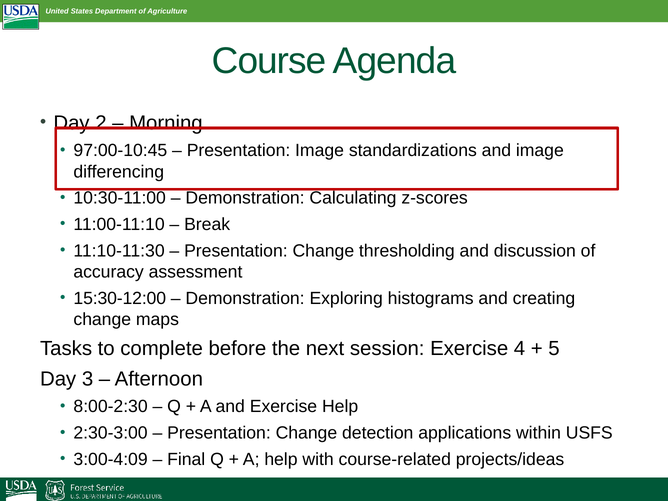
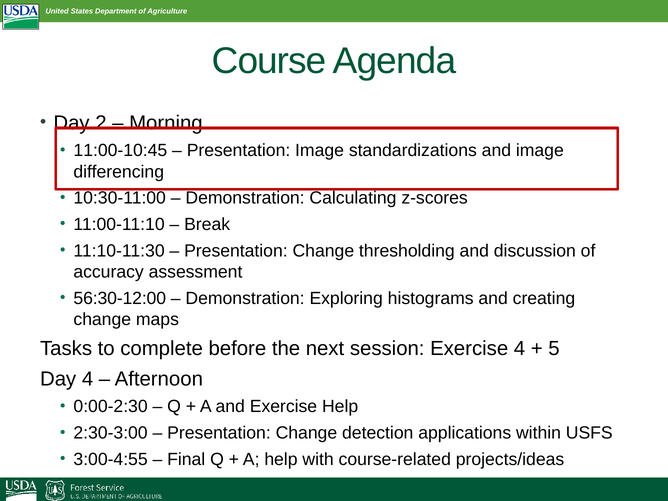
97:00-10:45: 97:00-10:45 -> 11:00-10:45
15:30-12:00: 15:30-12:00 -> 56:30-12:00
Day 3: 3 -> 4
8:00-2:30: 8:00-2:30 -> 0:00-2:30
3:00-4:09: 3:00-4:09 -> 3:00-4:55
